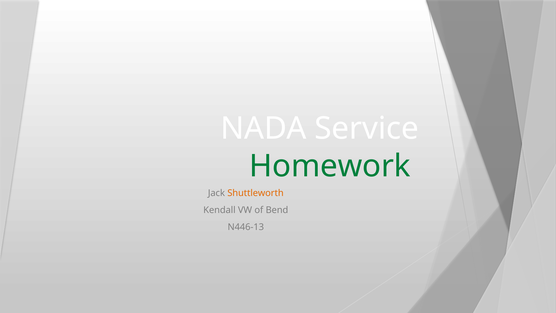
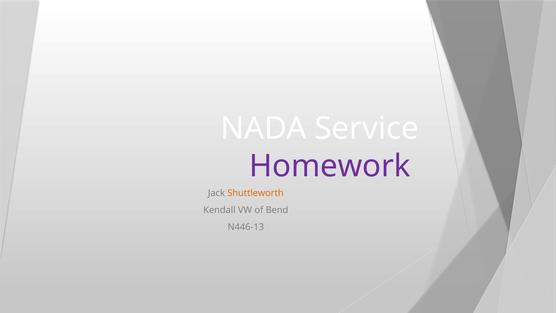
Homework colour: green -> purple
